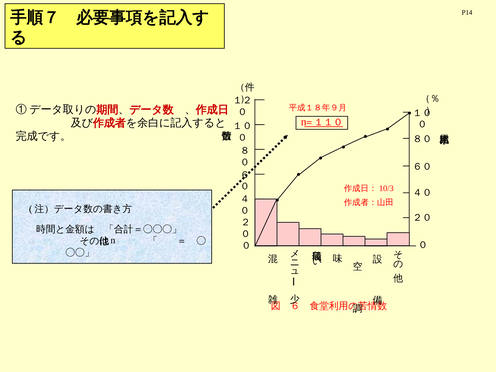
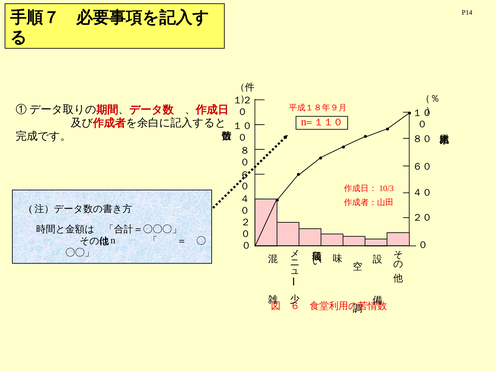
＝１１０ underline: present -> none
